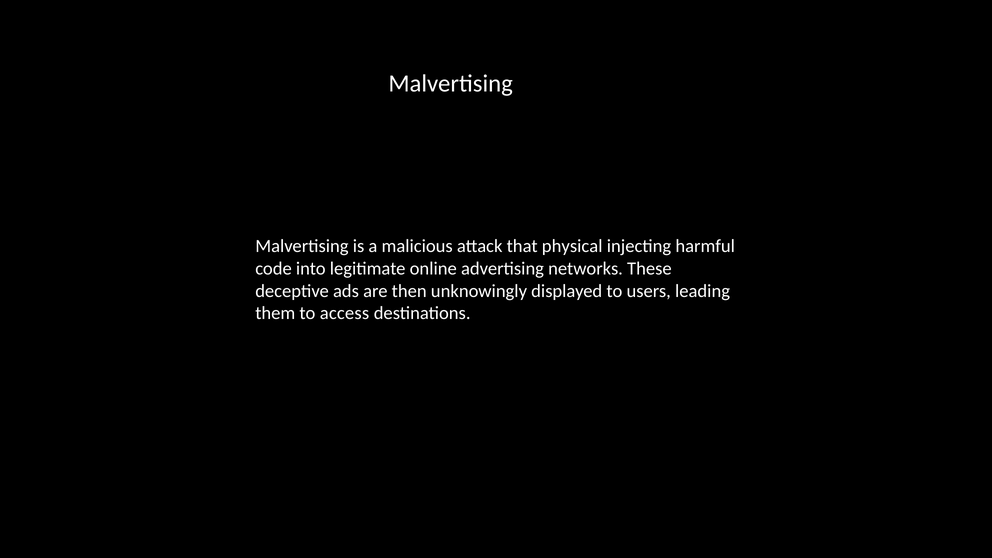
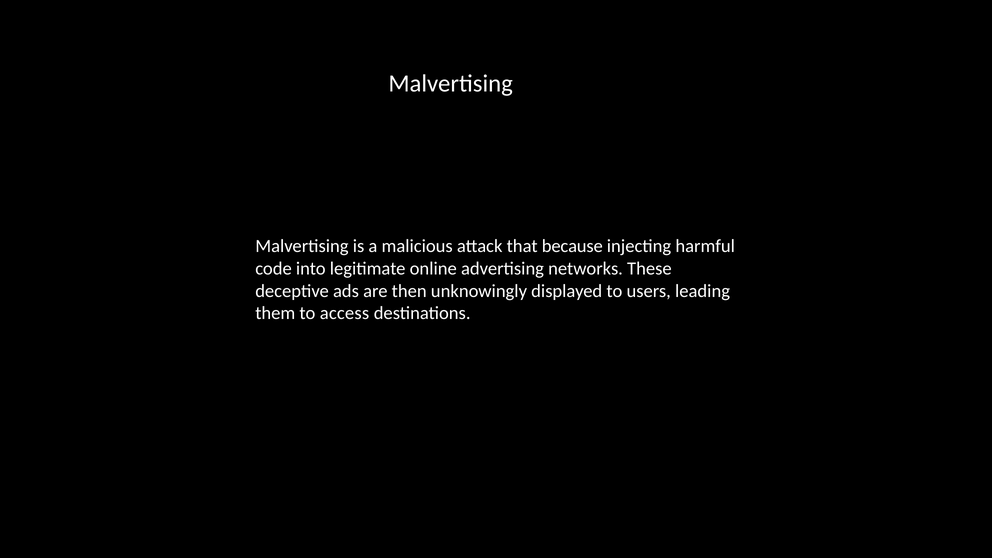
physical: physical -> because
